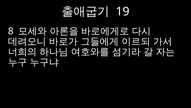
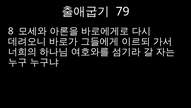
19: 19 -> 79
